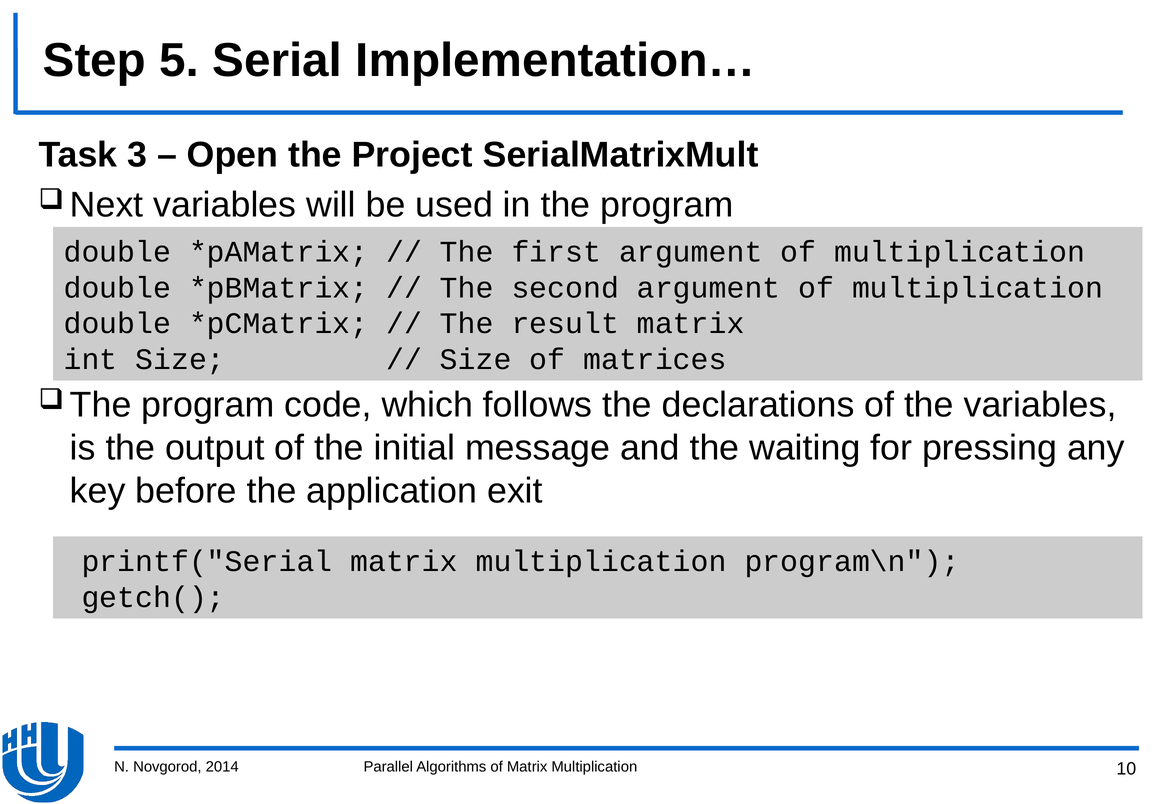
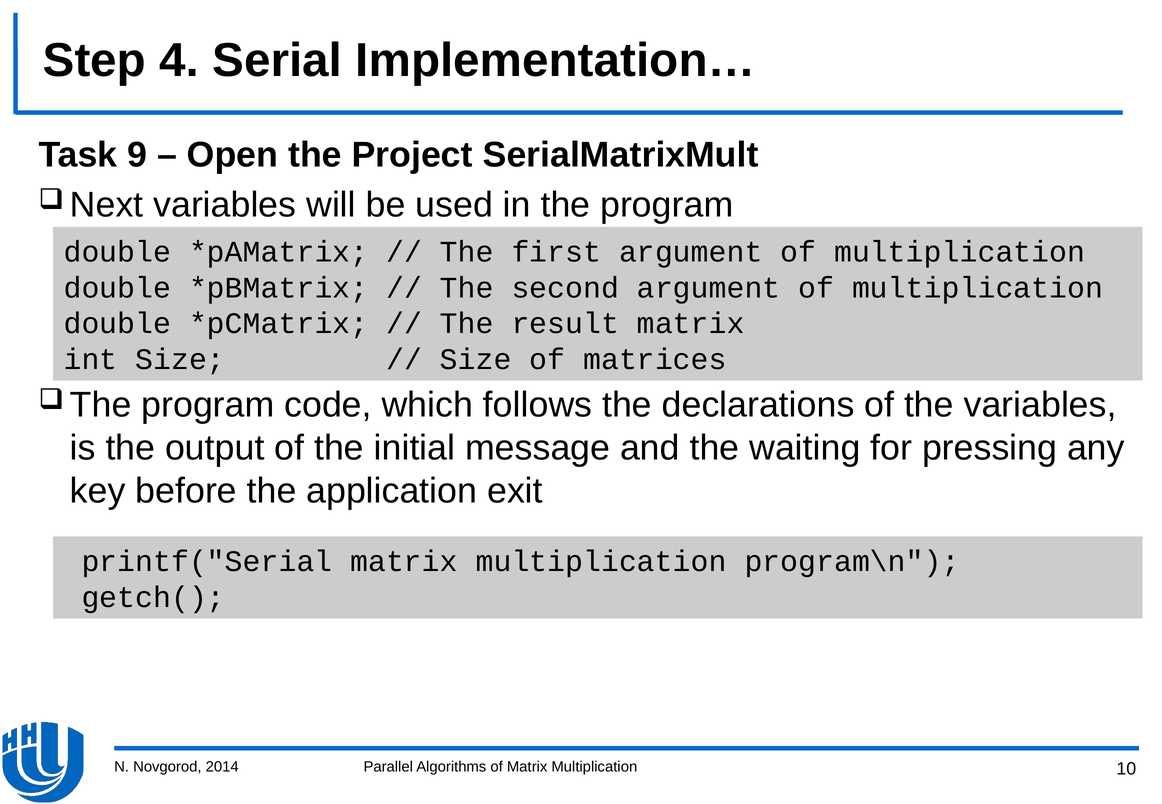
5: 5 -> 4
3: 3 -> 9
